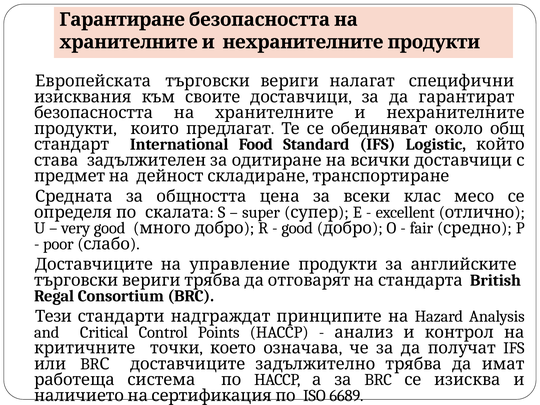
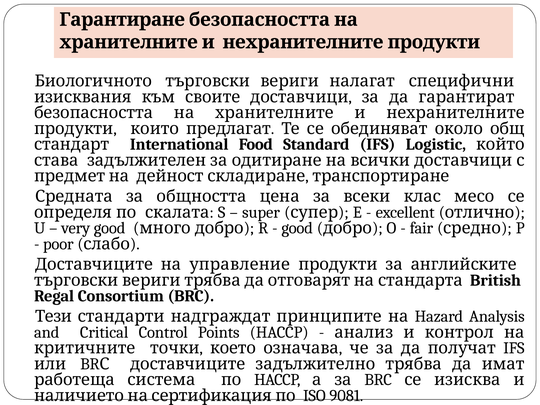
Европейската: Европейската -> Биологичното
6689: 6689 -> 9081
